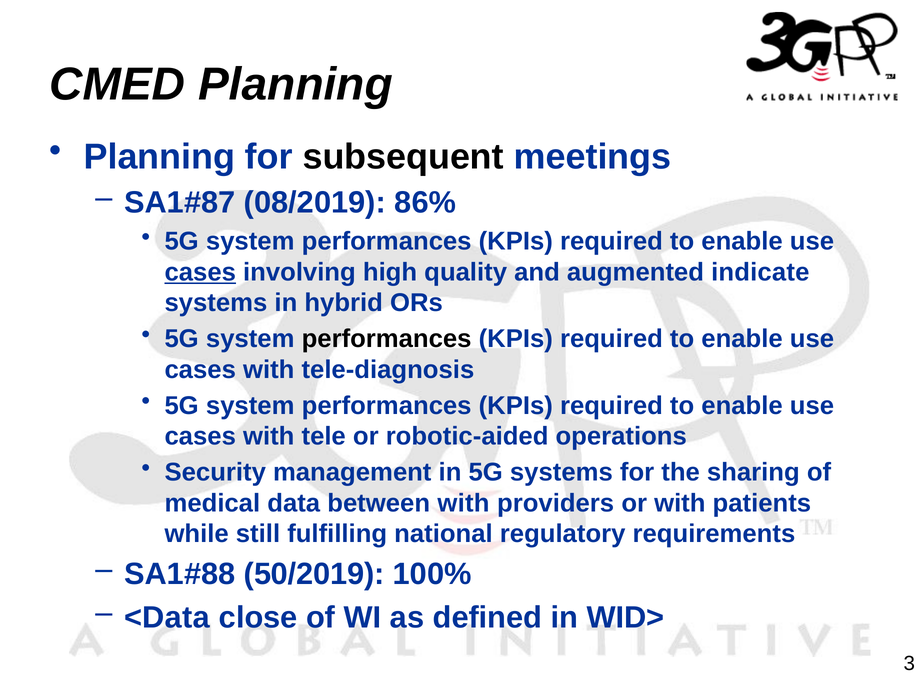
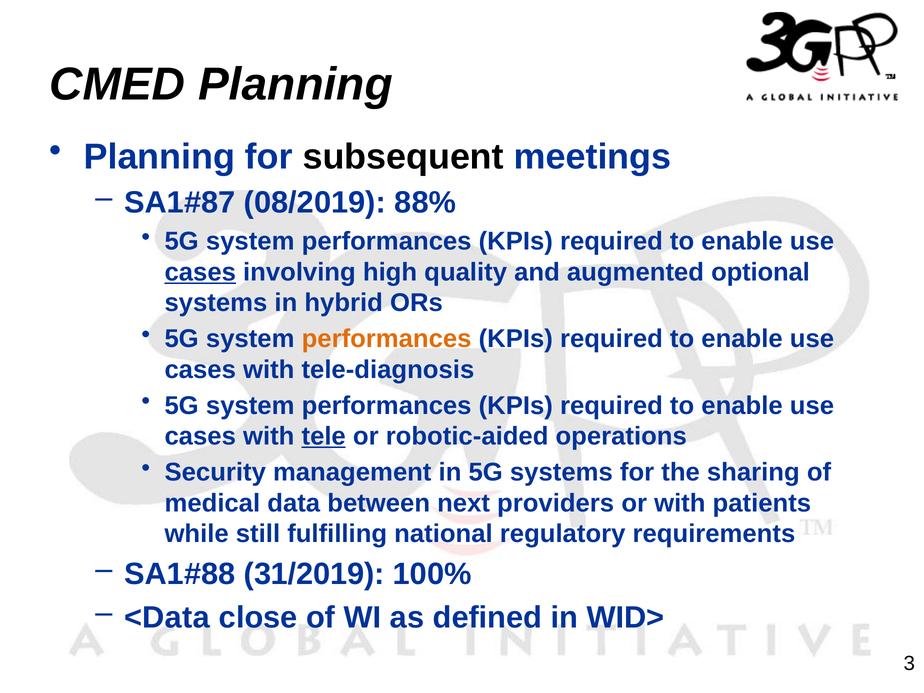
86%: 86% -> 88%
indicate: indicate -> optional
performances at (387, 339) colour: black -> orange
tele underline: none -> present
between with: with -> next
50/2019: 50/2019 -> 31/2019
